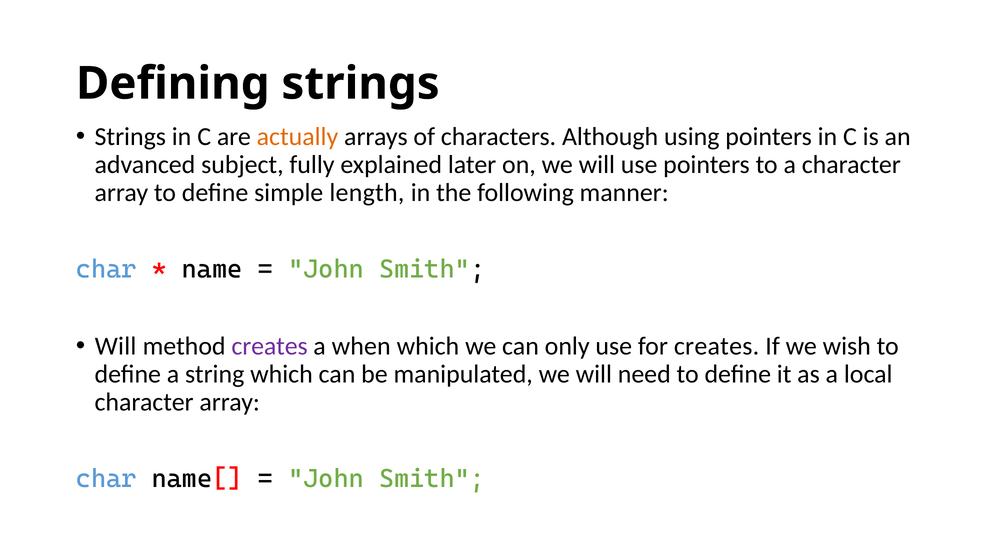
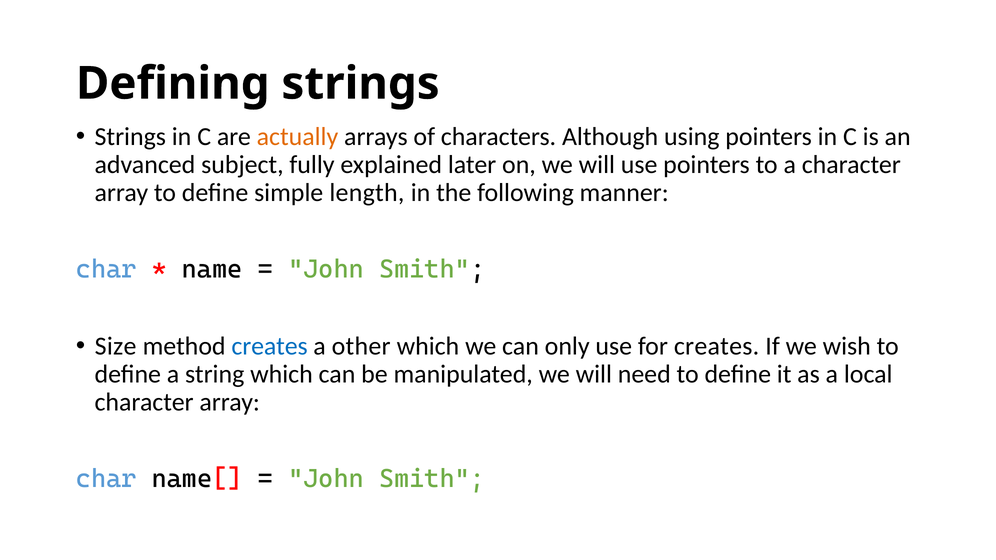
Will at (116, 346): Will -> Size
creates at (270, 346) colour: purple -> blue
when: when -> other
